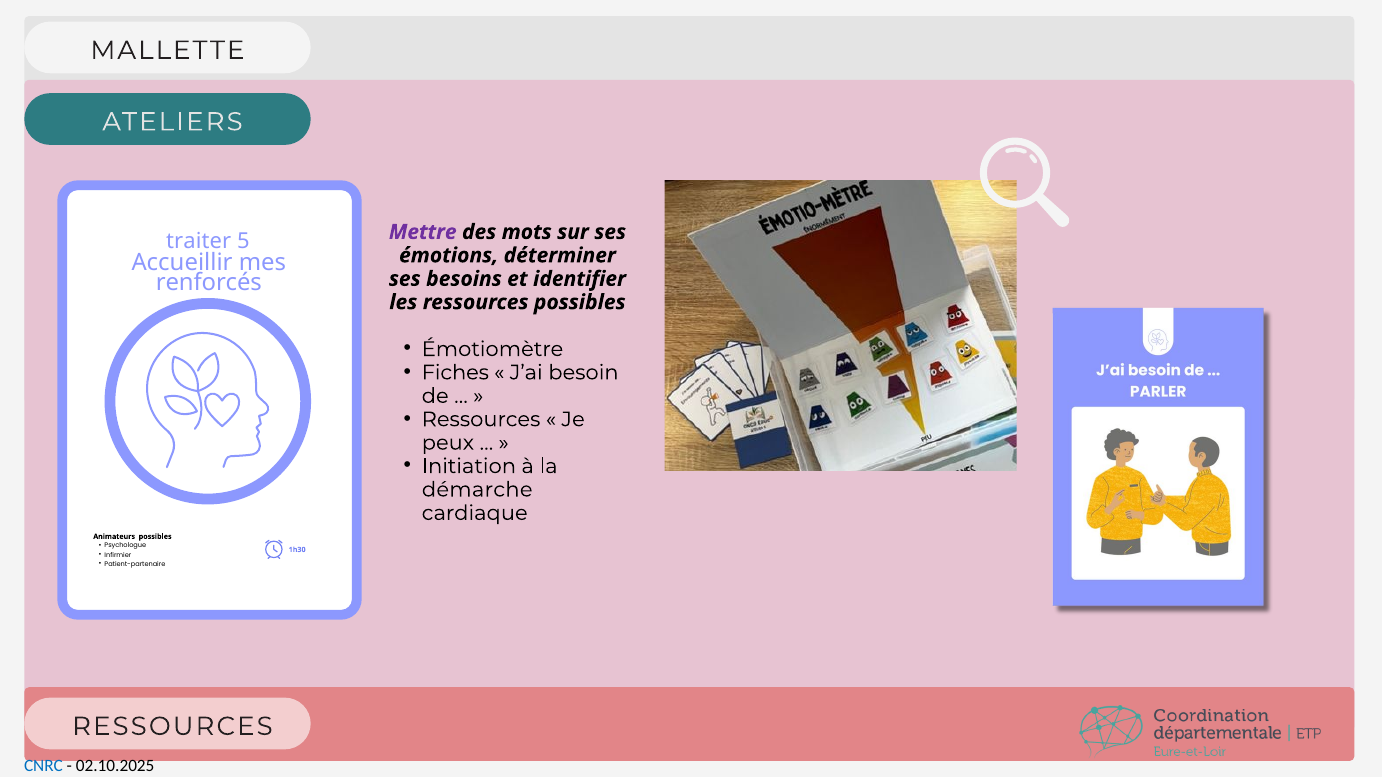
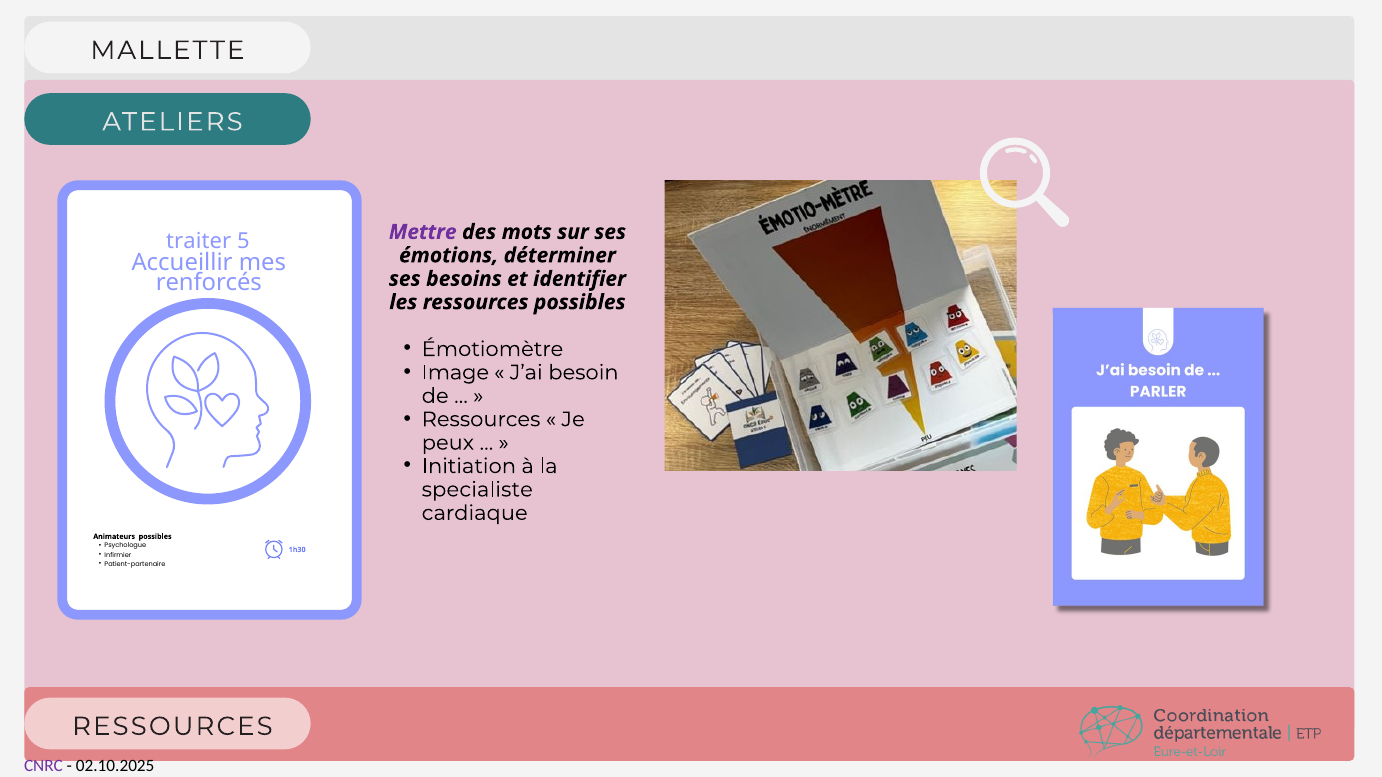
Fiches: Fiches -> Image
démarche: démarche -> specialiste
CNRC colour: blue -> purple
